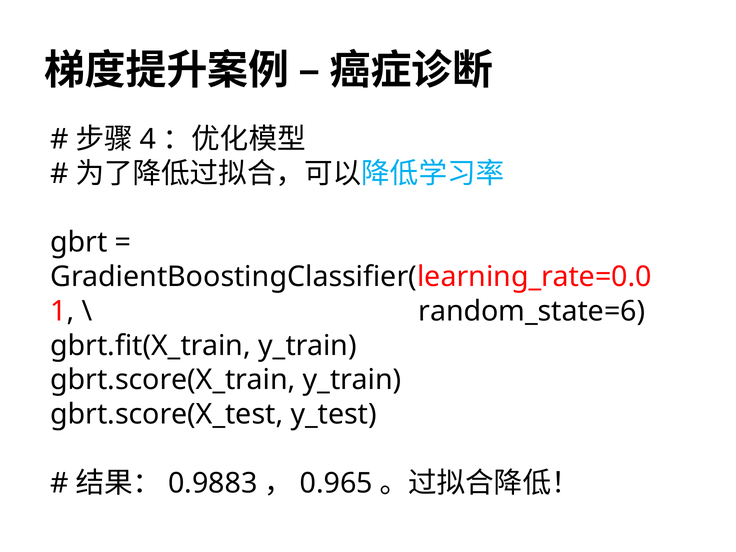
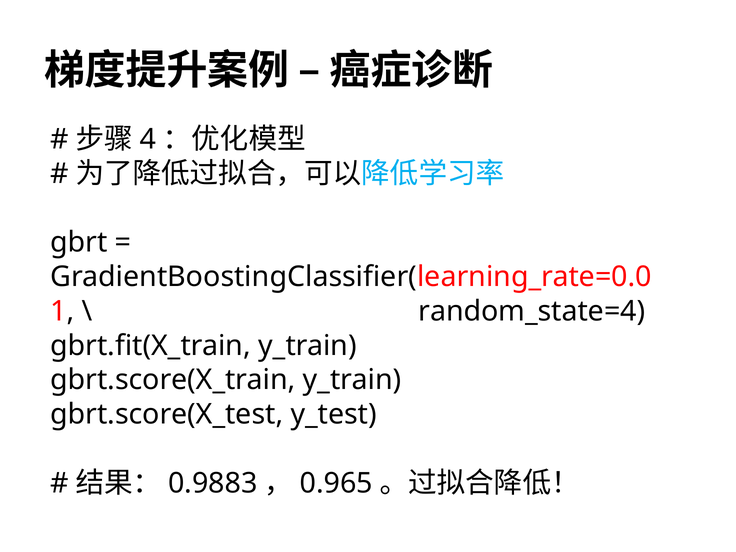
random_state=6: random_state=6 -> random_state=4
